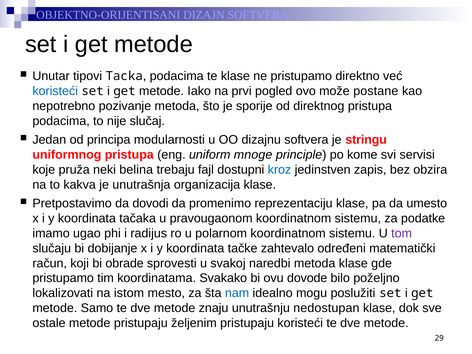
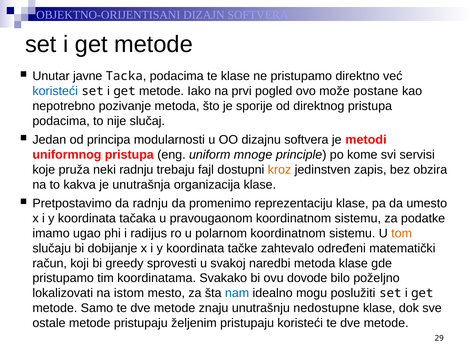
tipovi: tipovi -> javne
stringu: stringu -> metodi
neki belina: belina -> radnju
kroz colour: blue -> orange
da dovodi: dovodi -> radnju
tom colour: purple -> orange
obrade: obrade -> greedy
nedostupan: nedostupan -> nedostupne
